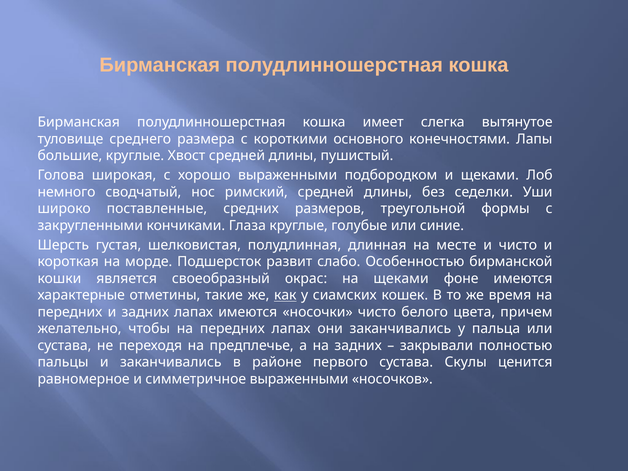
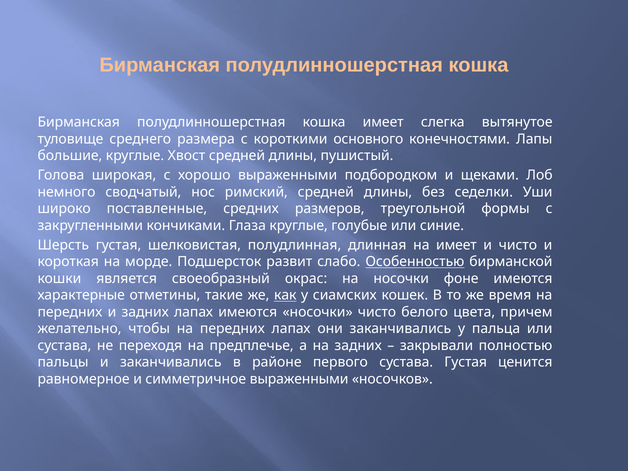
на месте: месте -> имеет
Особенностью underline: none -> present
на щеками: щеками -> носочки
сустава Скулы: Скулы -> Густая
